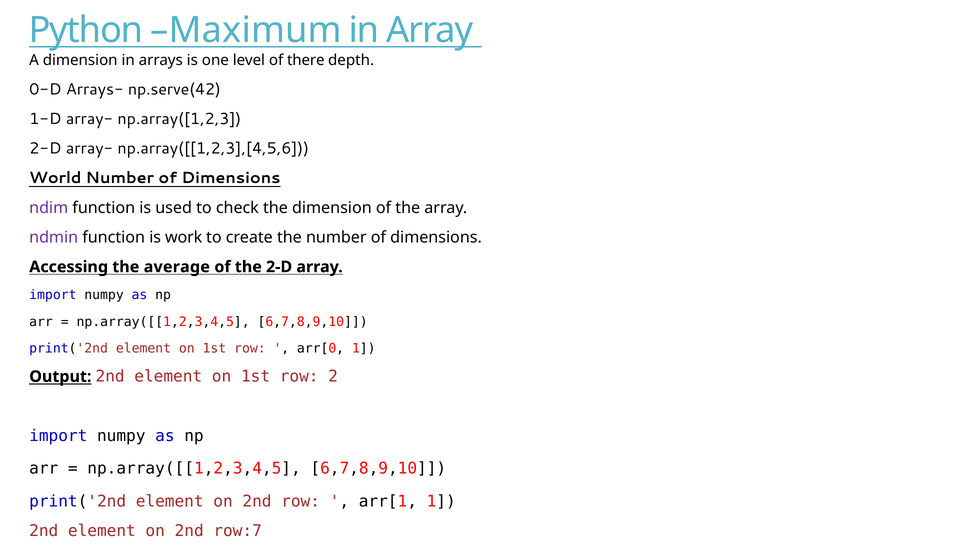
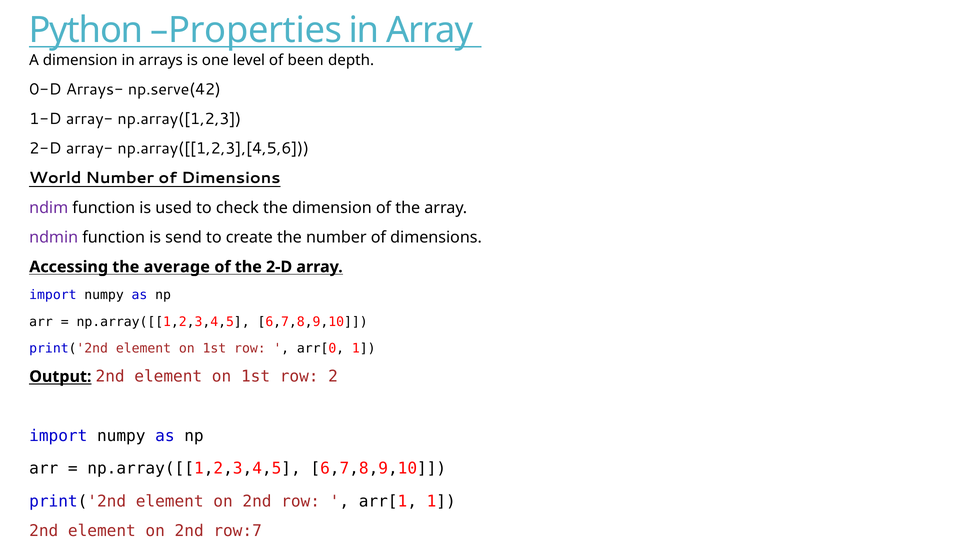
Maximum: Maximum -> Properties
there: there -> been
work: work -> send
